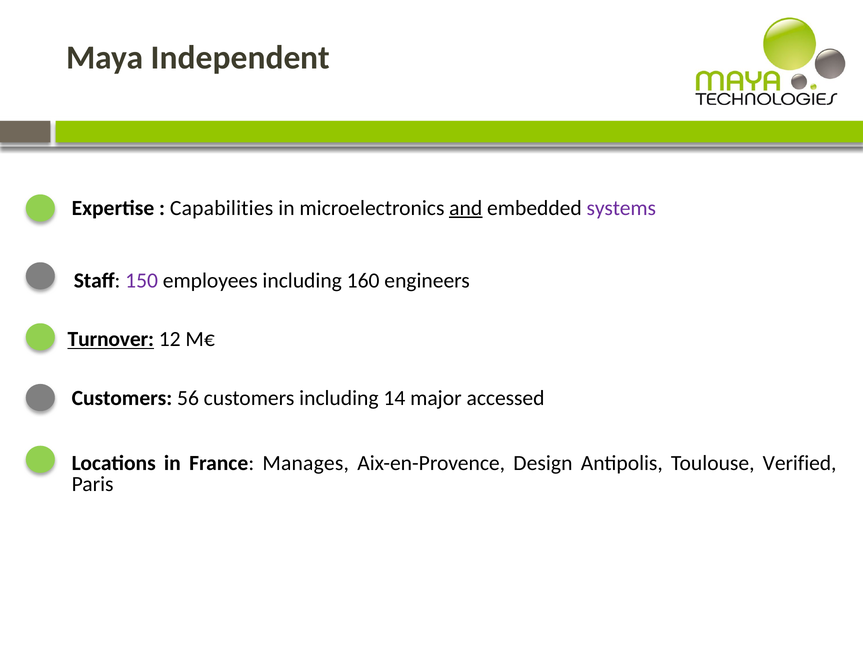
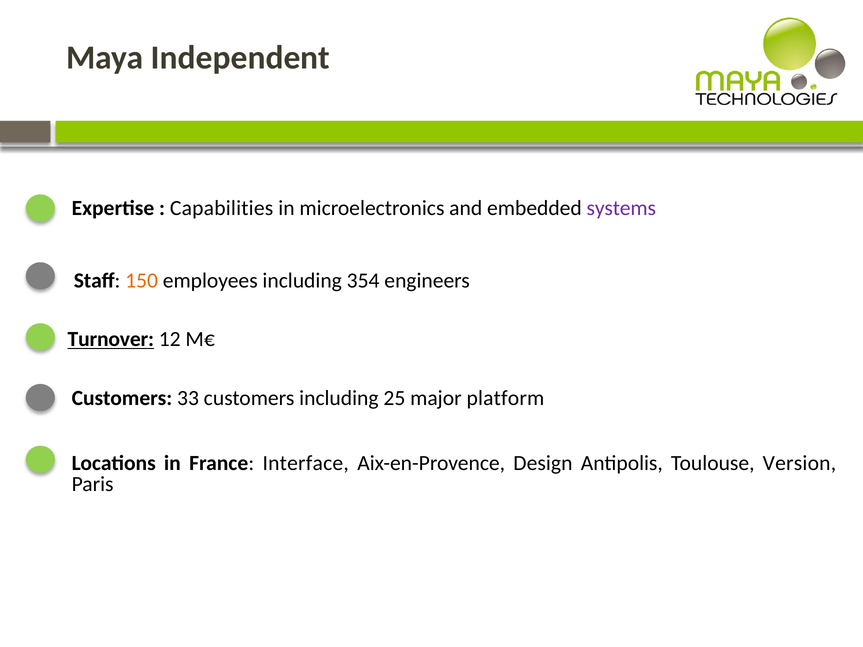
and underline: present -> none
150 colour: purple -> orange
160: 160 -> 354
56: 56 -> 33
14: 14 -> 25
accessed: accessed -> platform
Manages: Manages -> Interface
Verified: Verified -> Version
